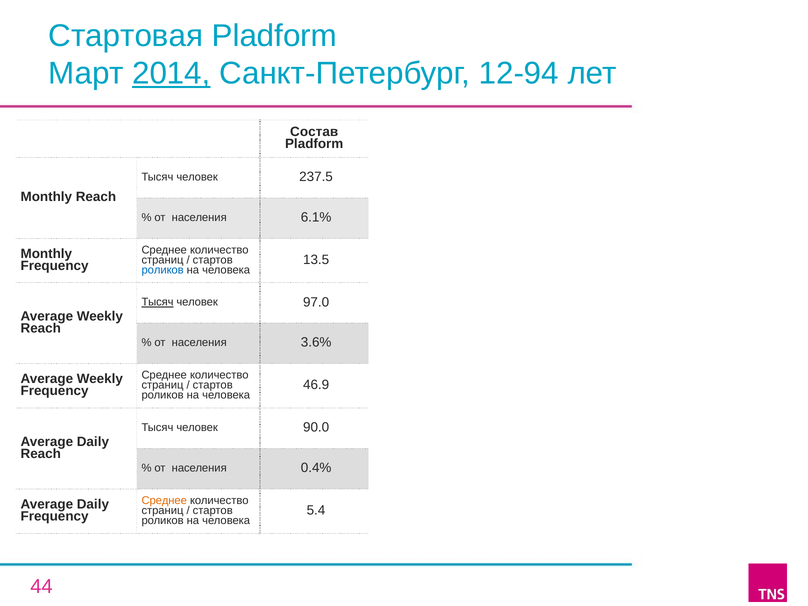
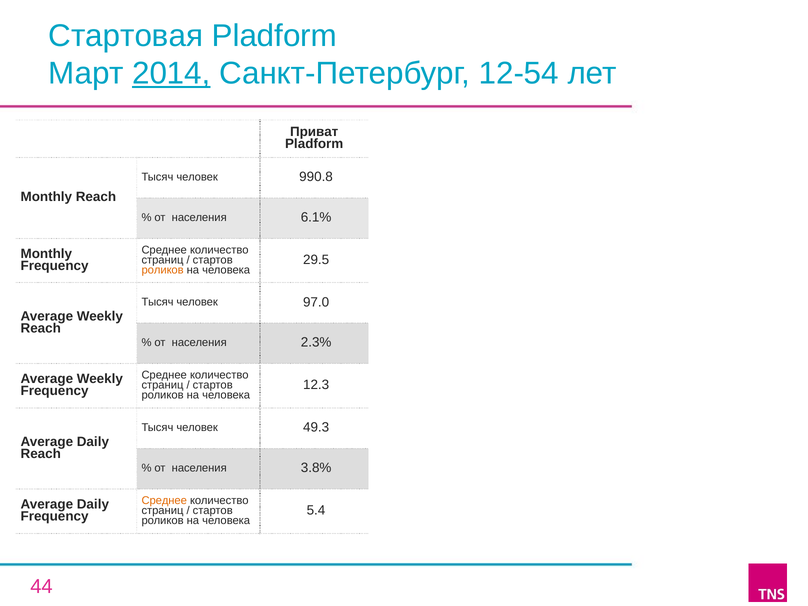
12-94: 12-94 -> 12-54
Состав: Состав -> Приват
237.5: 237.5 -> 990.8
13.5: 13.5 -> 29.5
роликов at (163, 270) colour: blue -> orange
Тысяч at (158, 302) underline: present -> none
3.6%: 3.6% -> 2.3%
46.9: 46.9 -> 12.3
90.0: 90.0 -> 49.3
0.4%: 0.4% -> 3.8%
